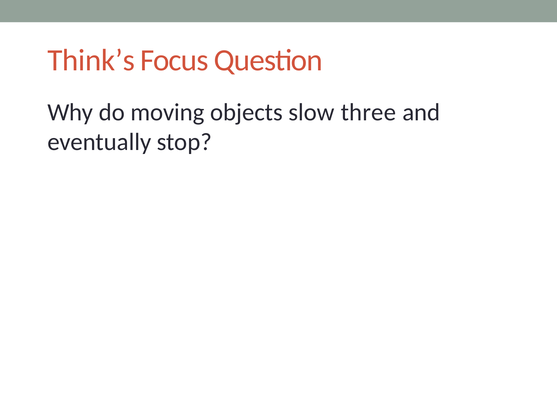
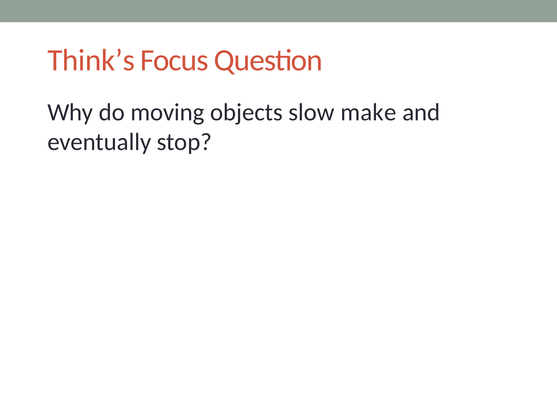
three: three -> make
